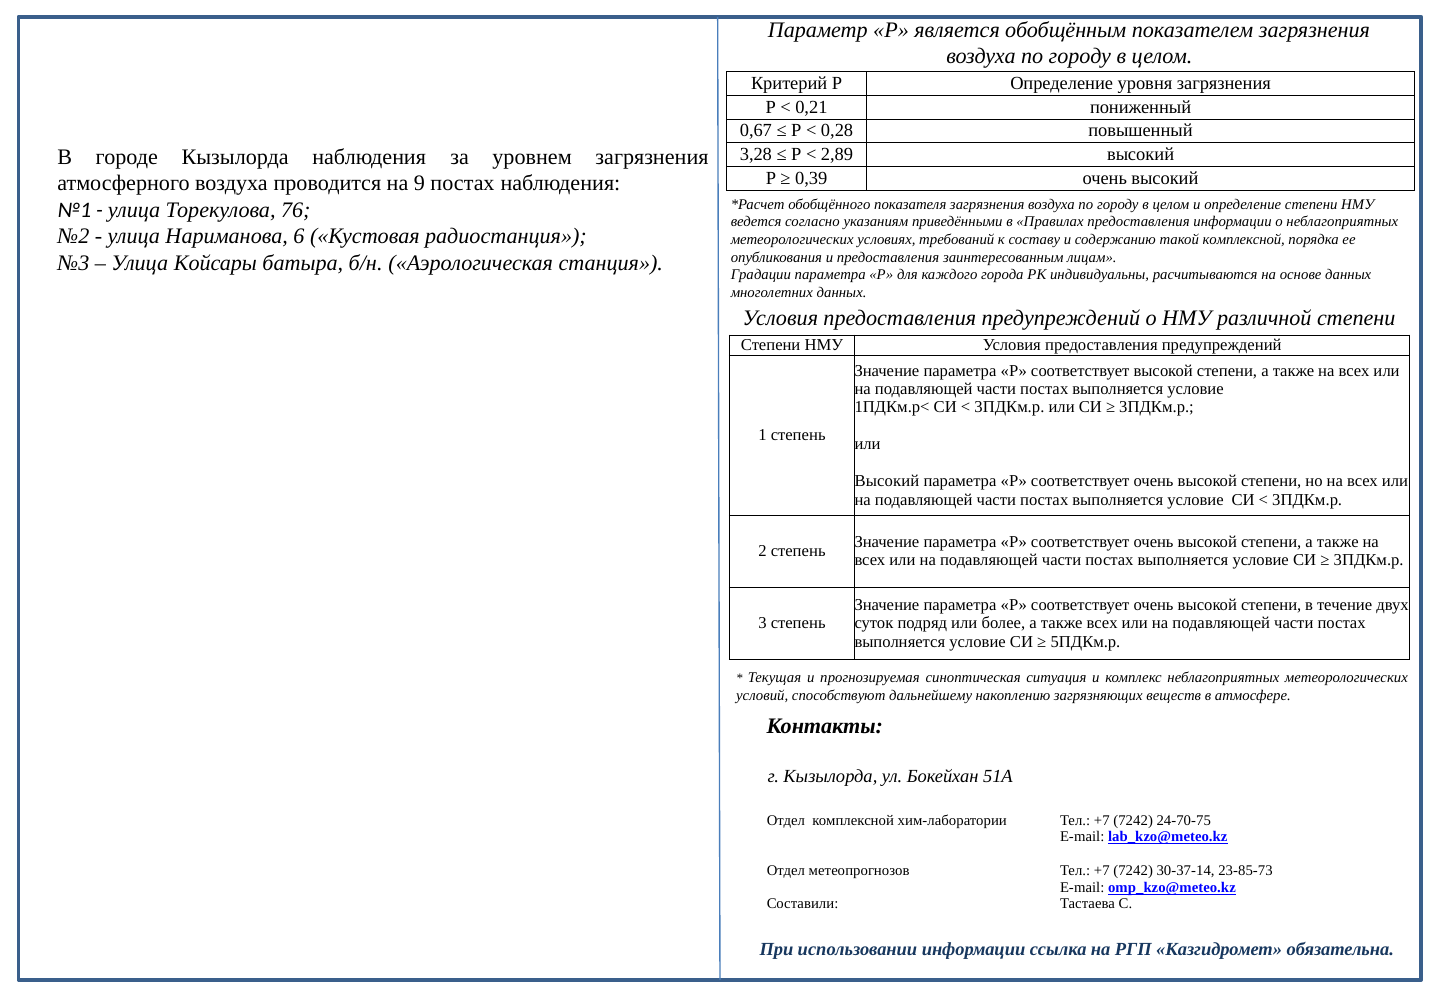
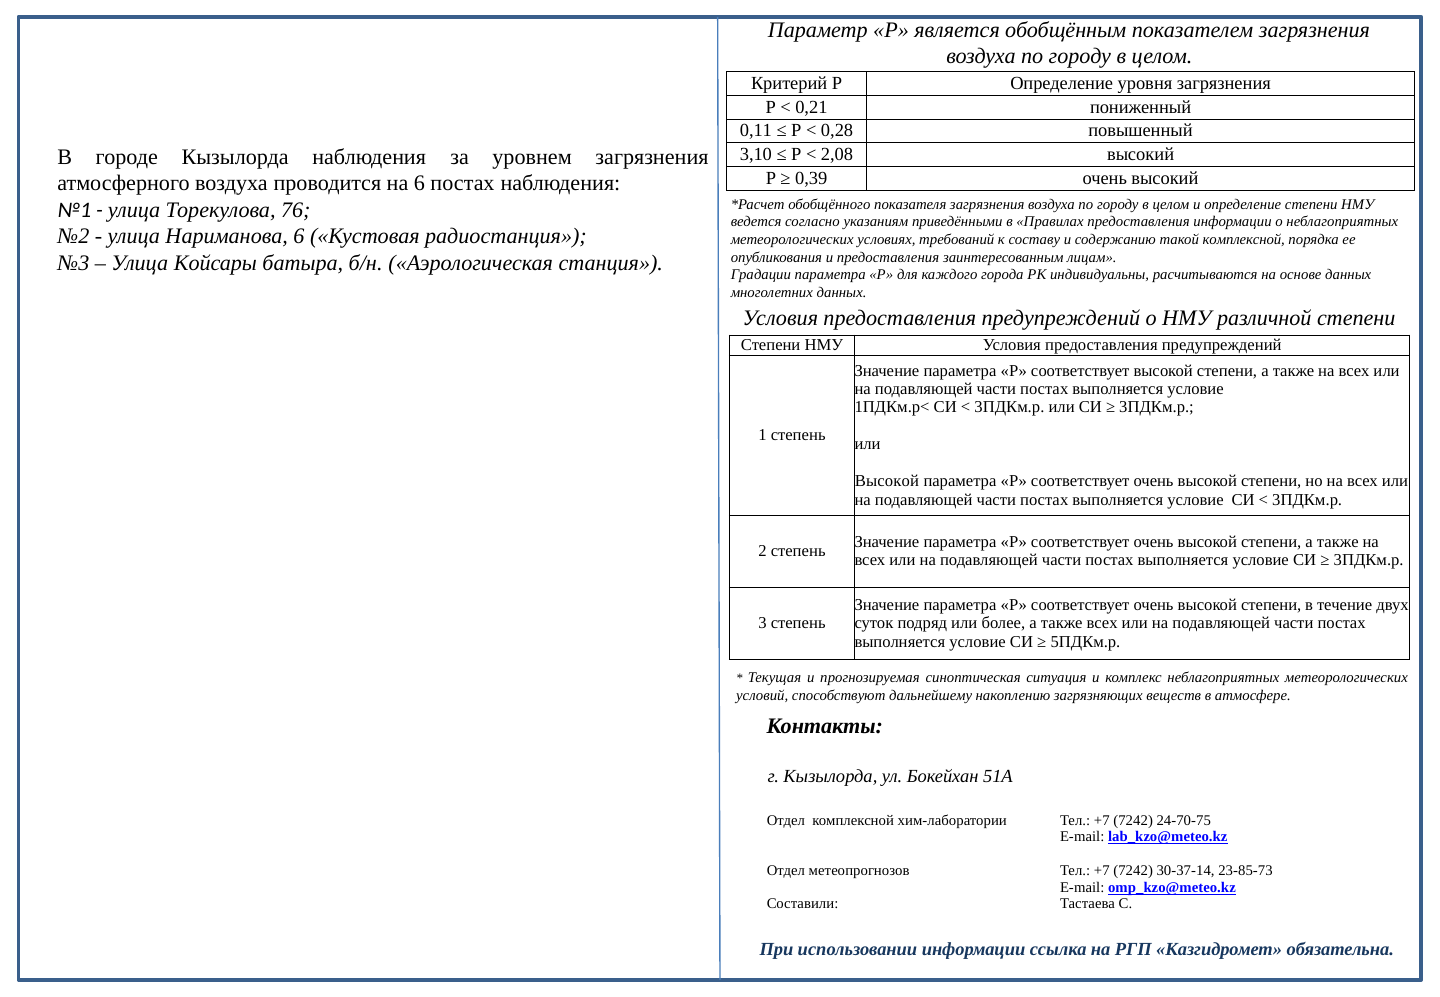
0,67: 0,67 -> 0,11
3,28: 3,28 -> 3,10
2,89: 2,89 -> 2,08
на 9: 9 -> 6
Высокий at (887, 481): Высокий -> Высокой
